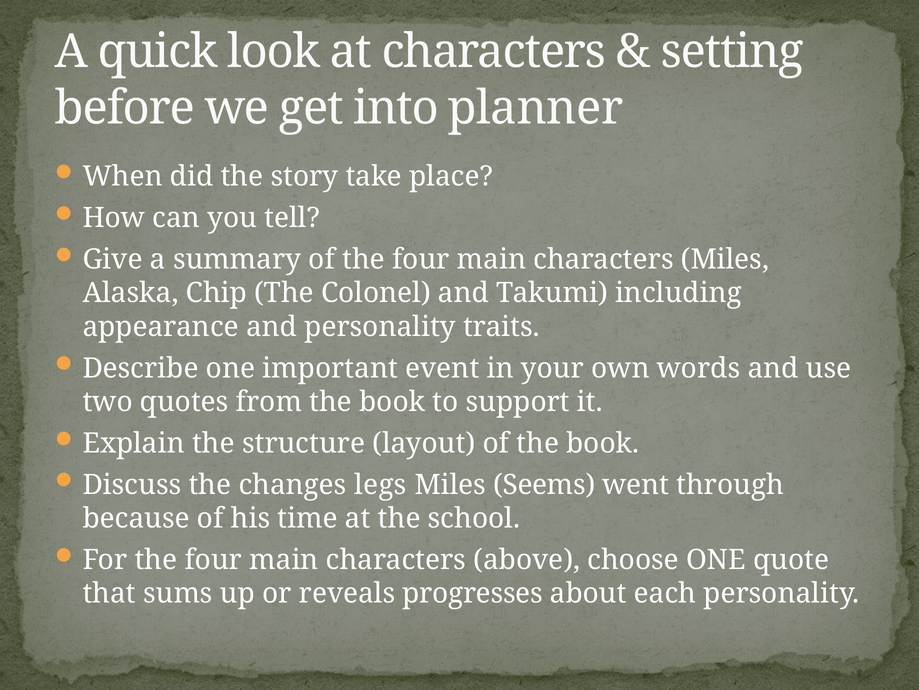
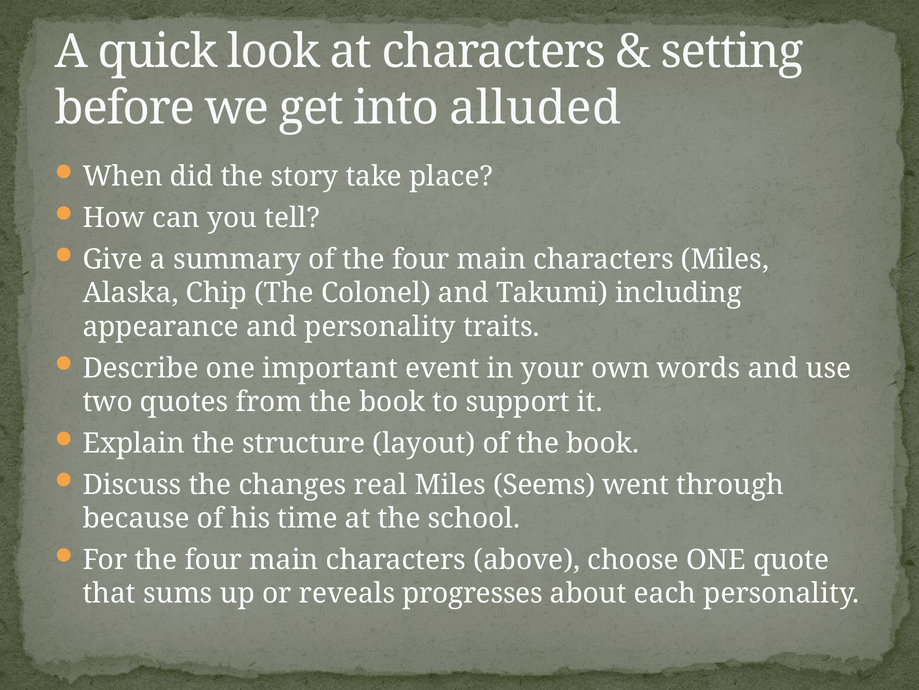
planner: planner -> alluded
legs: legs -> real
